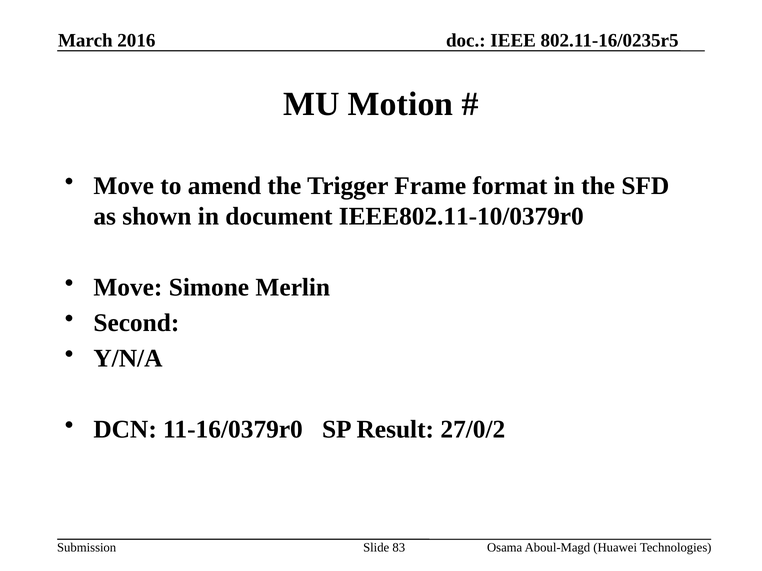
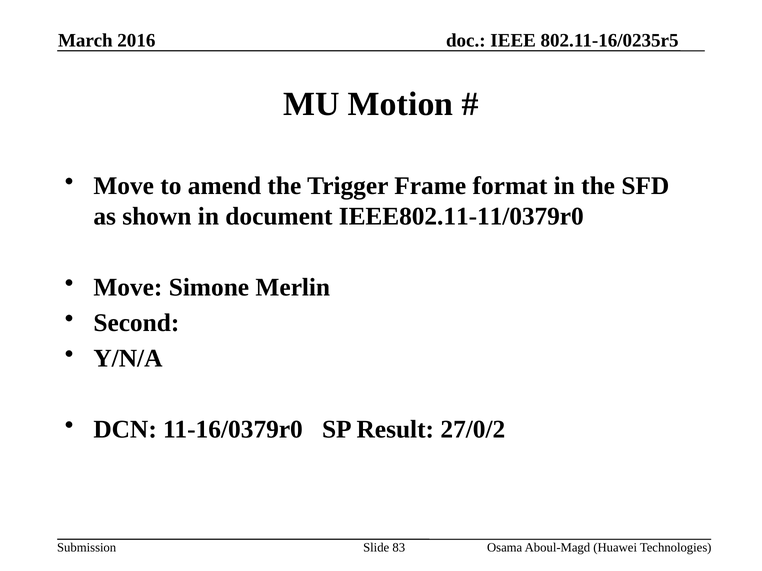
IEEE802.11-10/0379r0: IEEE802.11-10/0379r0 -> IEEE802.11-11/0379r0
